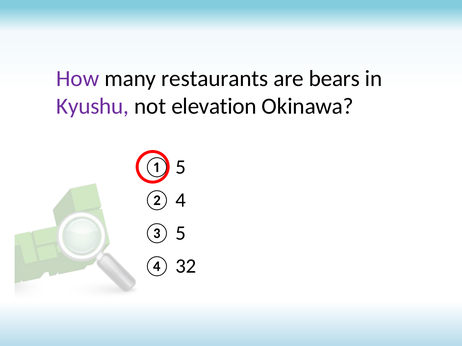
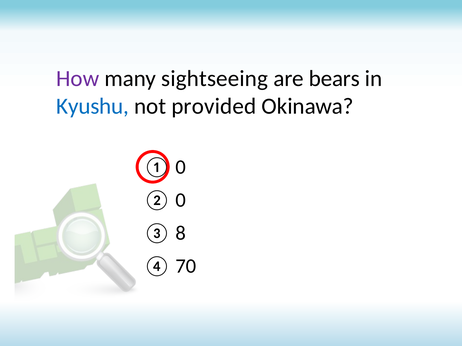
restaurants: restaurants -> sightseeing
Kyushu colour: purple -> blue
elevation: elevation -> provided
5 at (181, 167): 5 -> 0
② 4: 4 -> 0
③ 5: 5 -> 8
32: 32 -> 70
